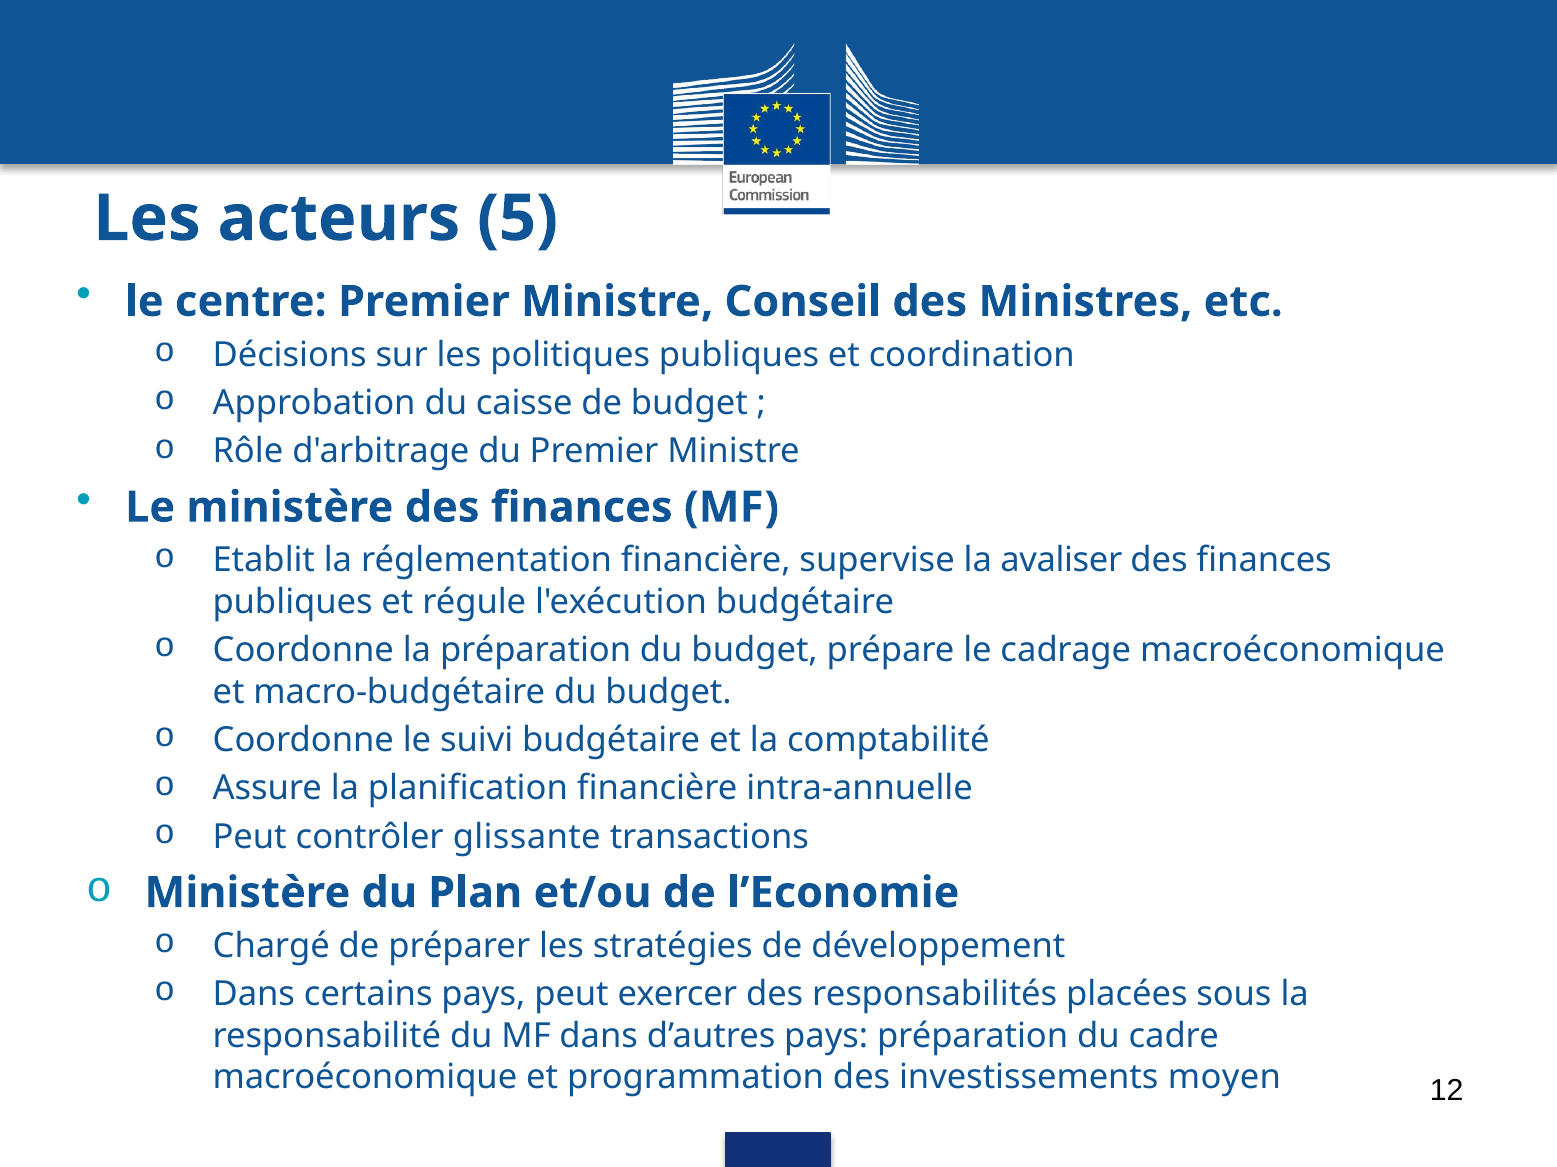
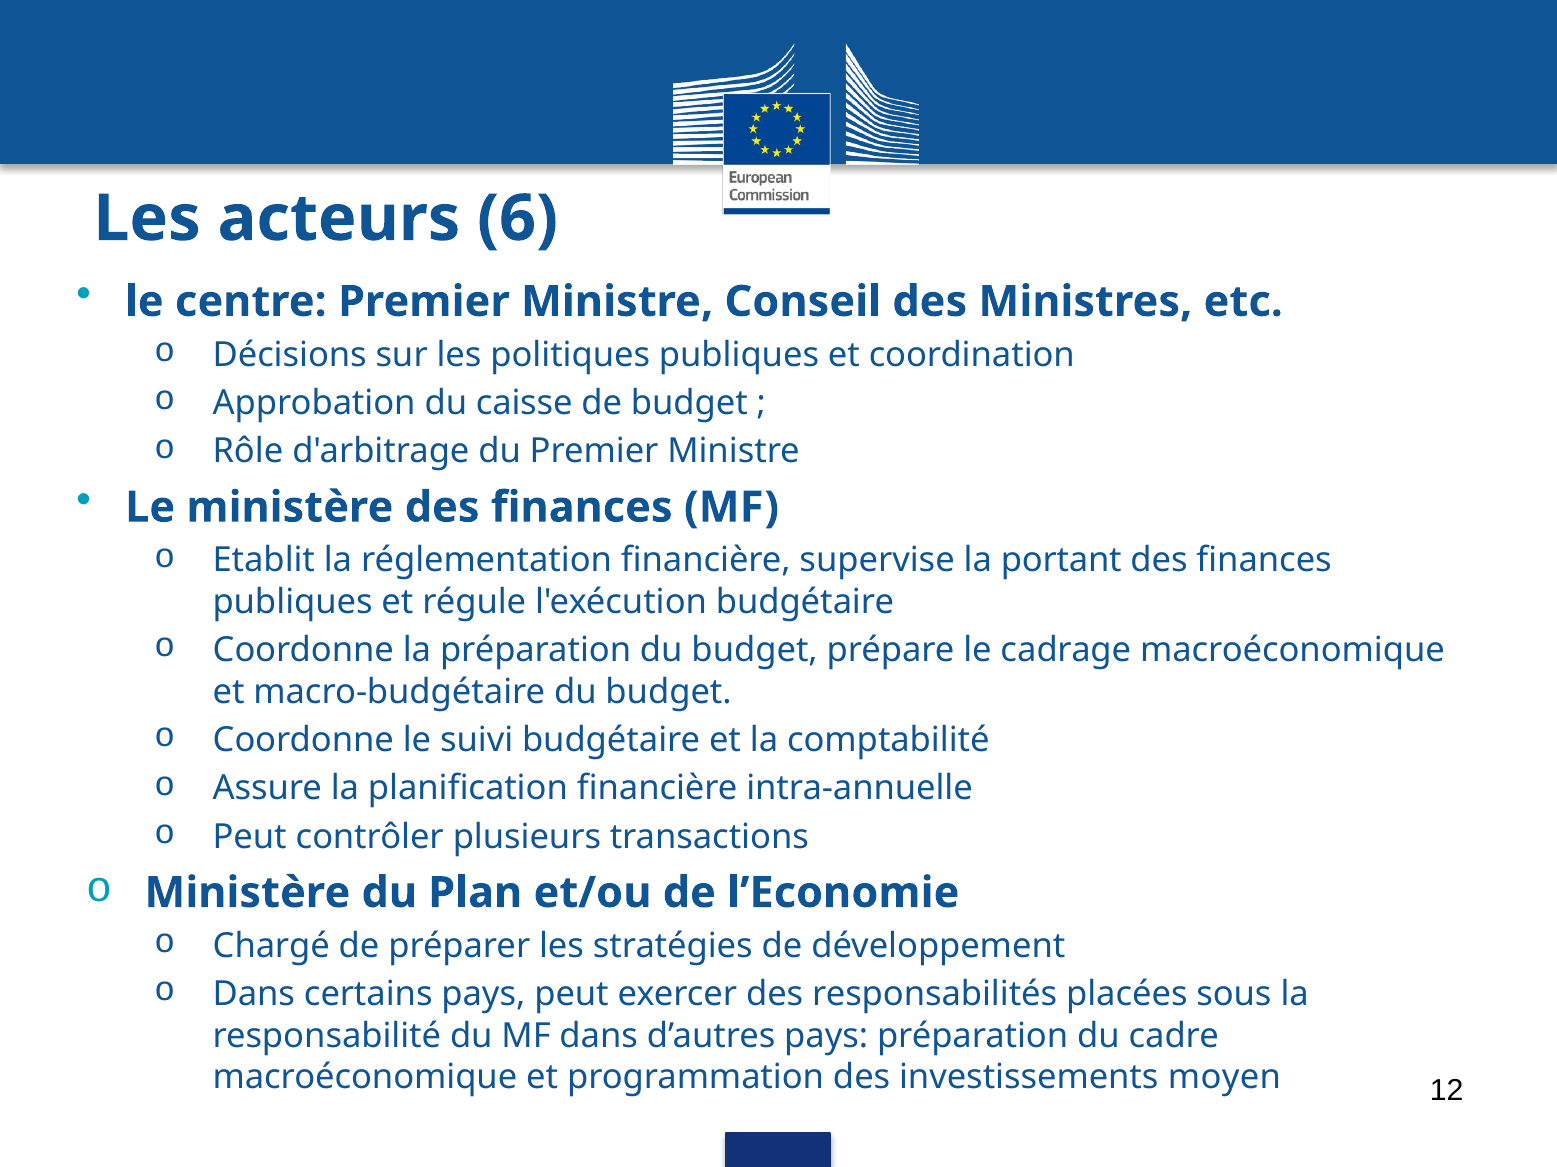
5: 5 -> 6
avaliser: avaliser -> portant
glissante: glissante -> plusieurs
